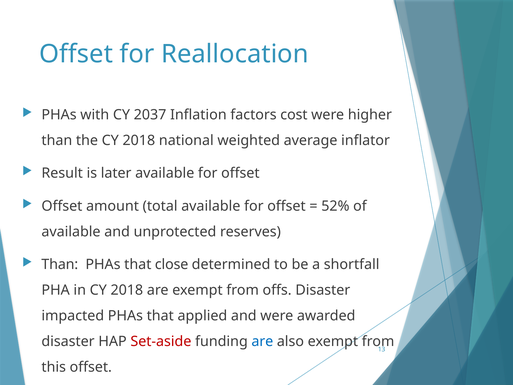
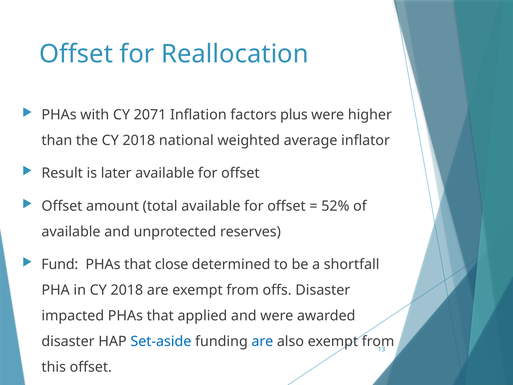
2037: 2037 -> 2071
cost: cost -> plus
Than at (60, 264): Than -> Fund
Set-aside colour: red -> blue
